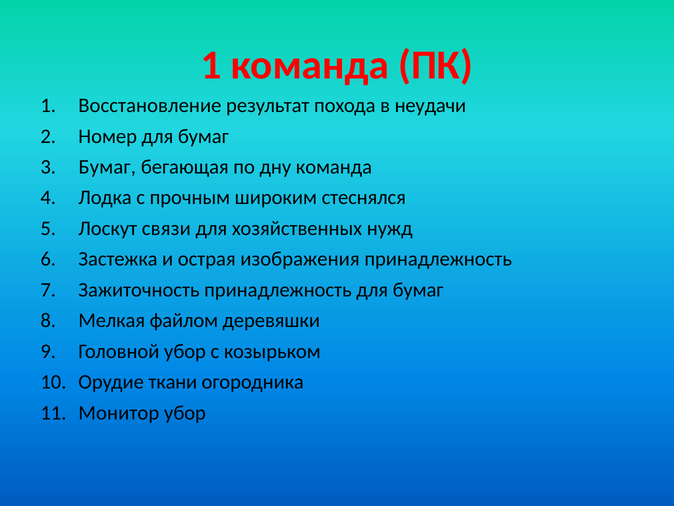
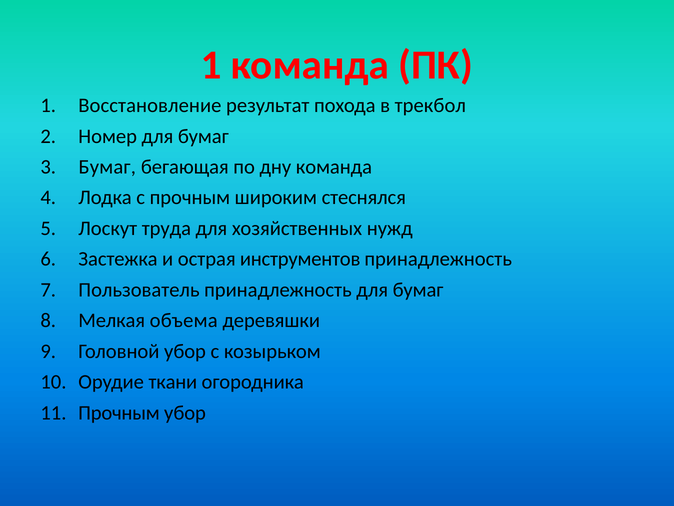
неудачи: неудачи -> трекбол
связи: связи -> труда
изображения: изображения -> инструментов
Зажиточность: Зажиточность -> Пользователь
файлом: файлом -> объема
Монитор at (119, 412): Монитор -> Прочным
